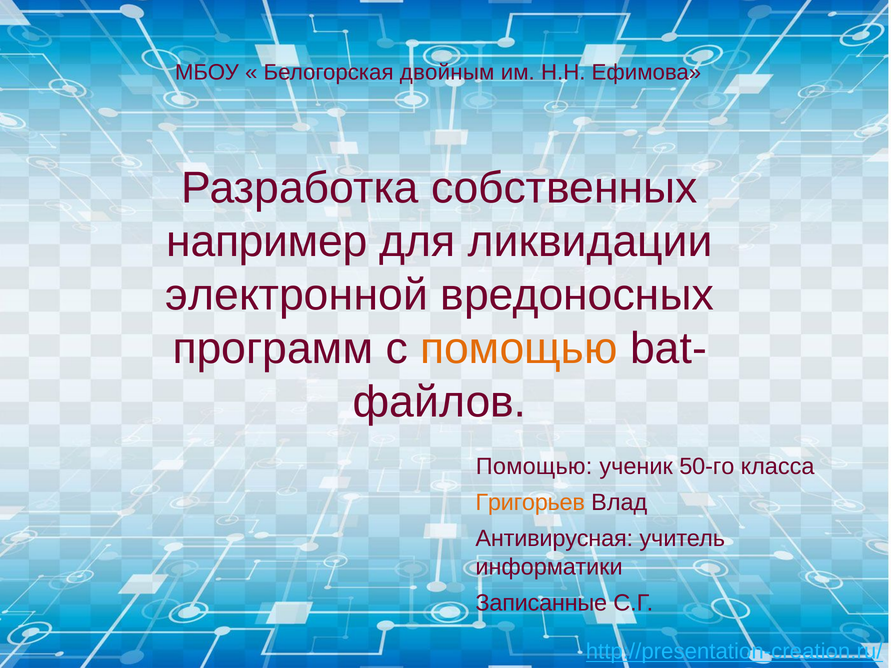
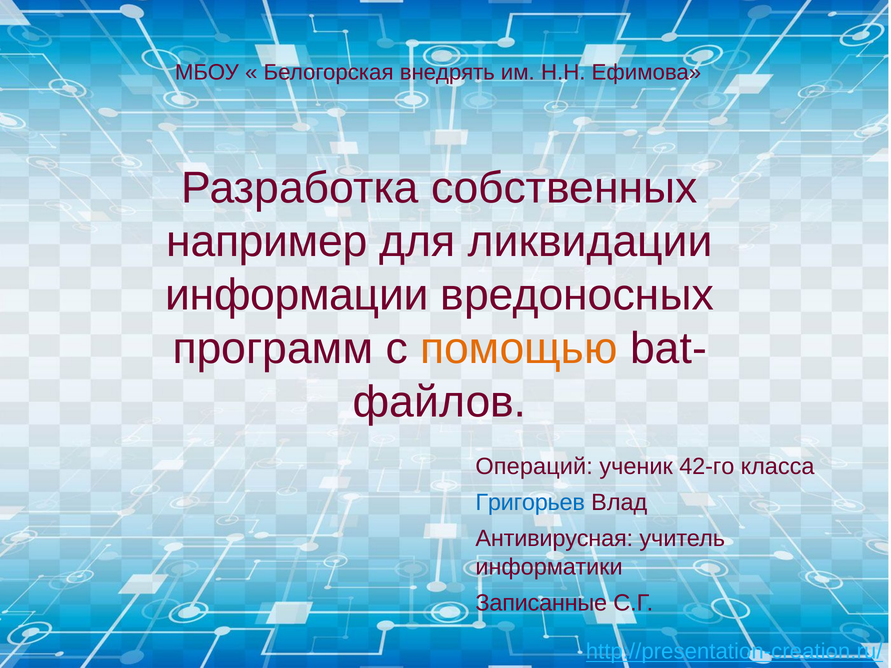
двойным: двойным -> внедрять
электронной: электронной -> информации
Помощью at (534, 467): Помощью -> Операций
50-го: 50-го -> 42-го
Григорьев colour: orange -> blue
